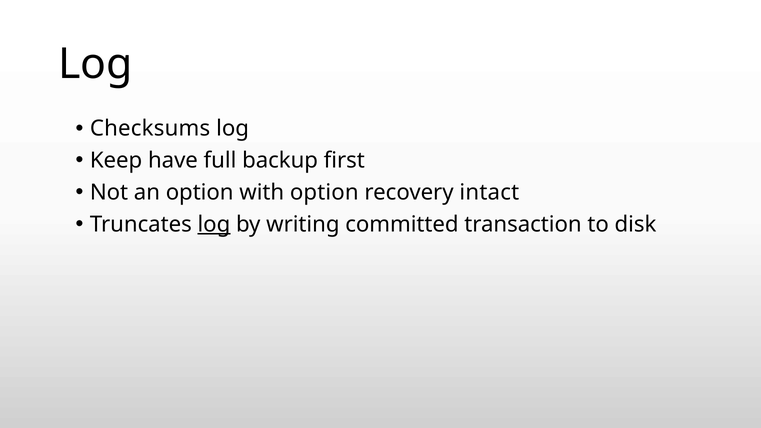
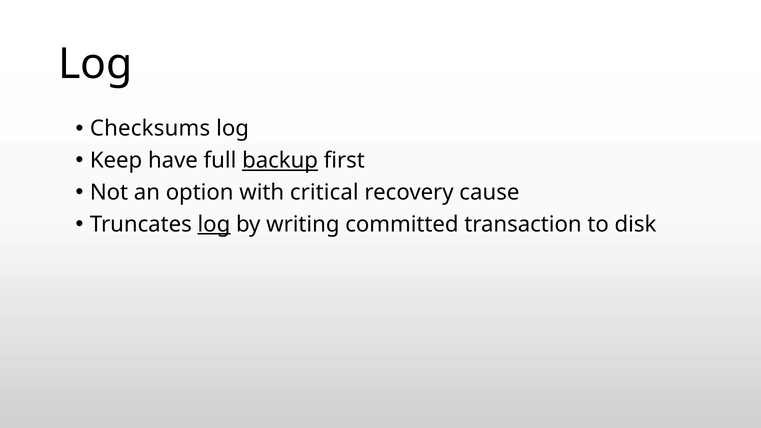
backup underline: none -> present
with option: option -> critical
intact: intact -> cause
